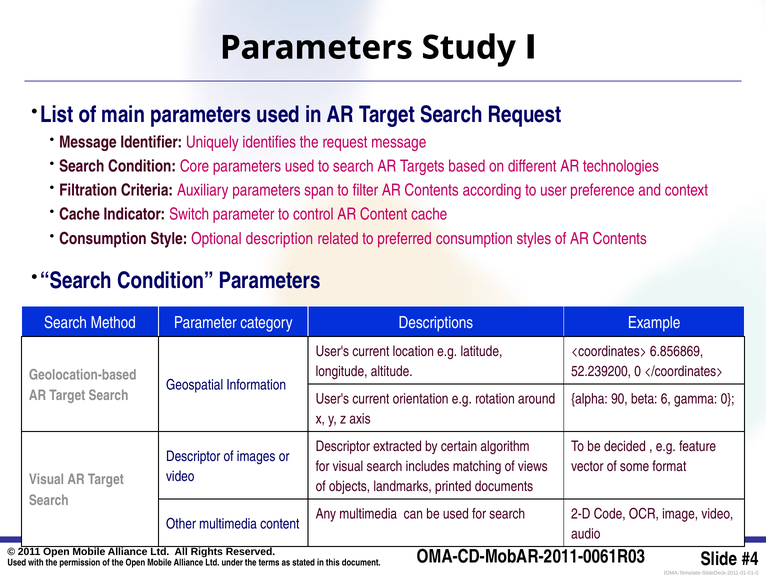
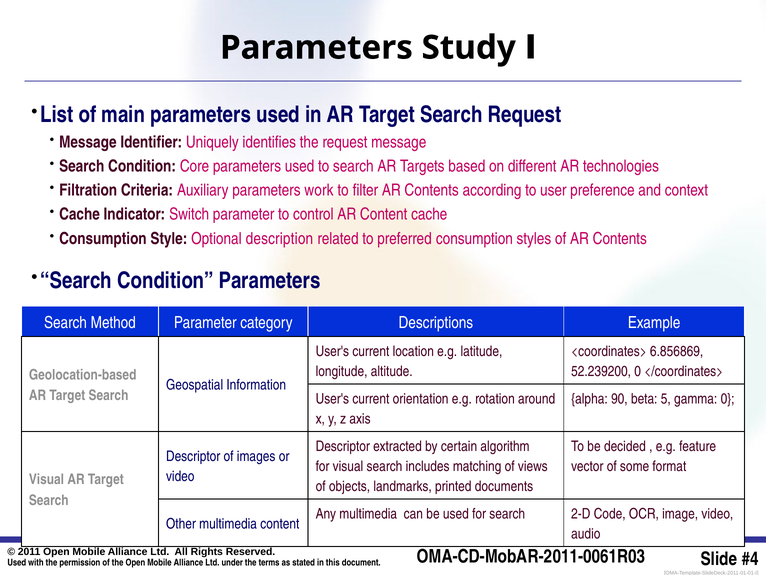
span: span -> work
6: 6 -> 5
